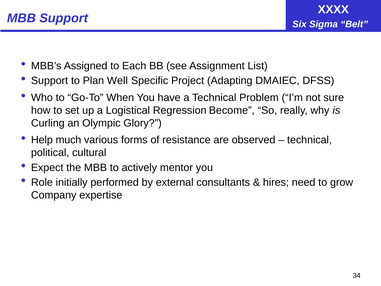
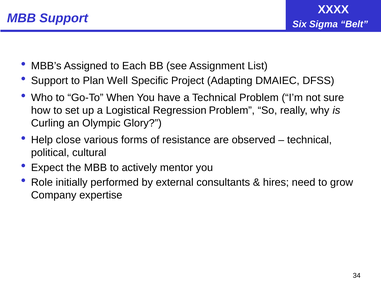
Regression Become: Become -> Problem
much: much -> close
